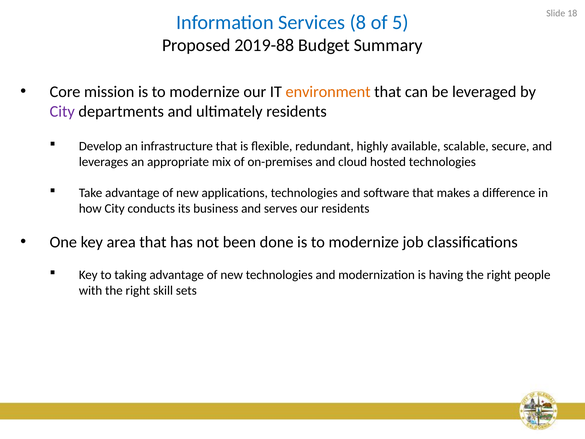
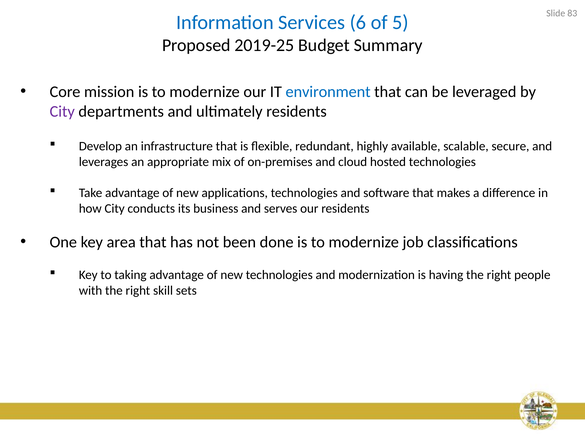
18: 18 -> 83
8: 8 -> 6
2019-88: 2019-88 -> 2019-25
environment colour: orange -> blue
